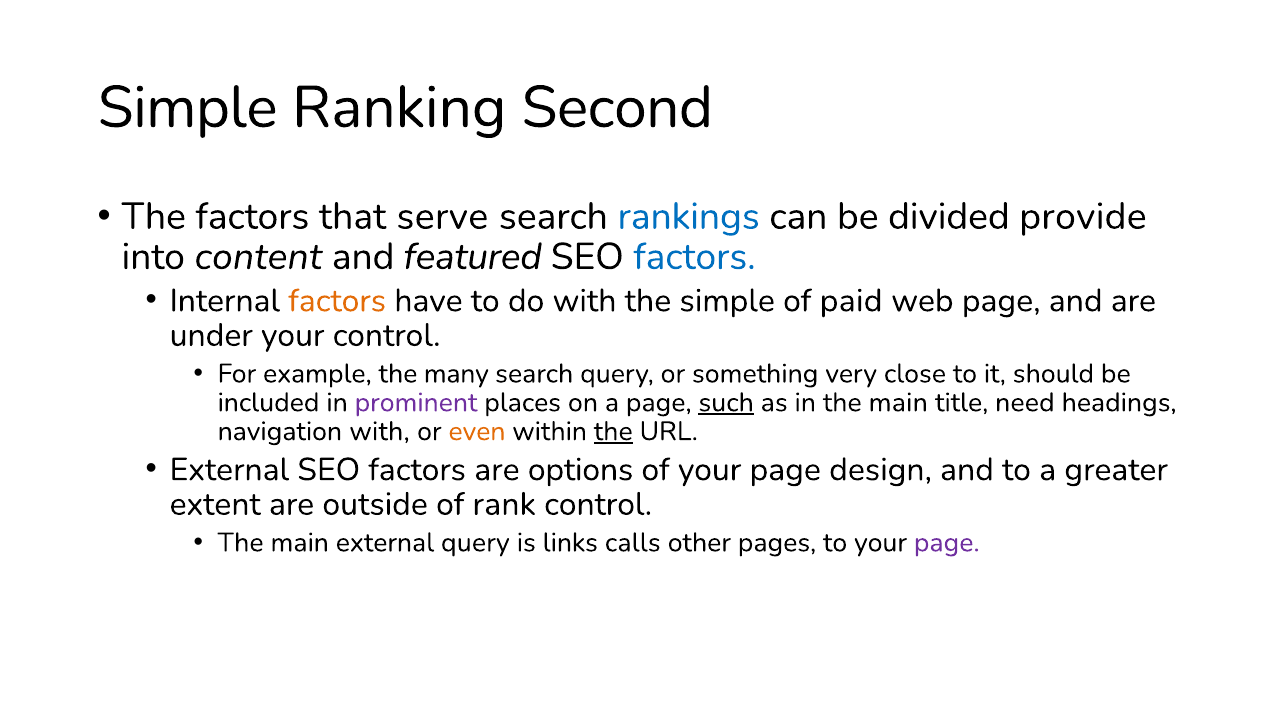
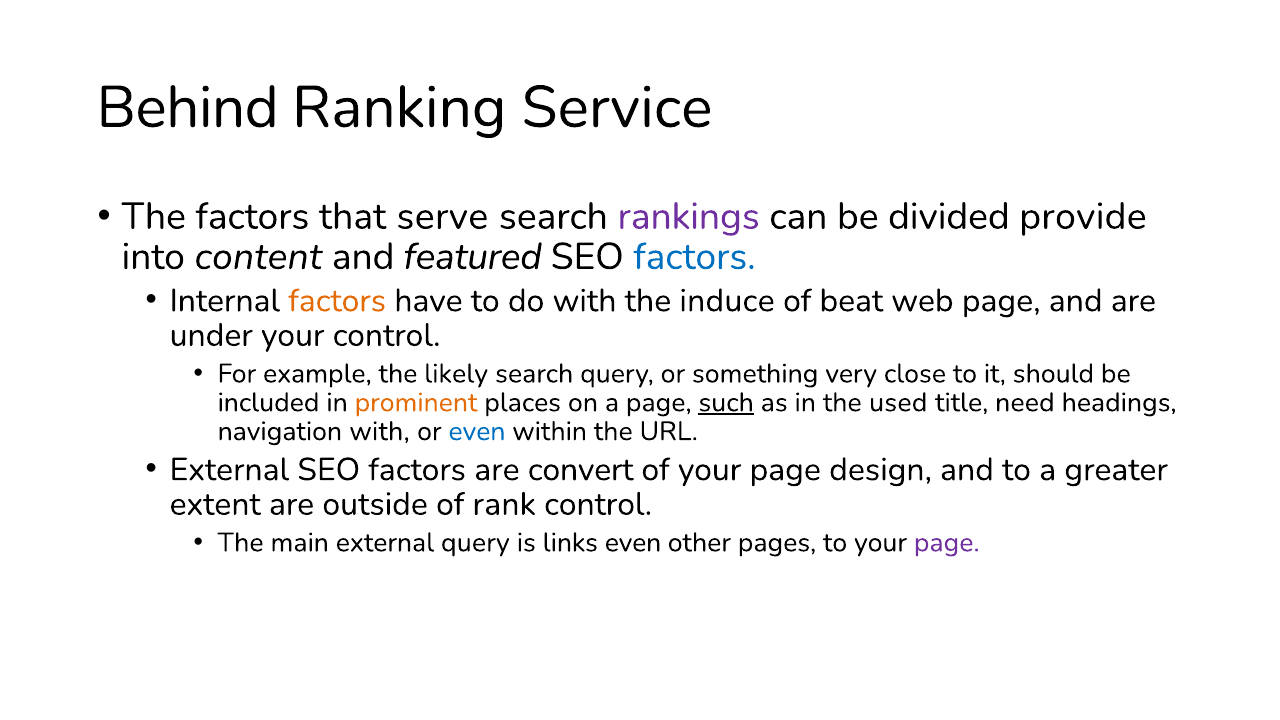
Simple at (188, 108): Simple -> Behind
Second: Second -> Service
rankings colour: blue -> purple
the simple: simple -> induce
paid: paid -> beat
many: many -> likely
prominent colour: purple -> orange
in the main: main -> used
even at (477, 431) colour: orange -> blue
the at (613, 431) underline: present -> none
options: options -> convert
links calls: calls -> even
